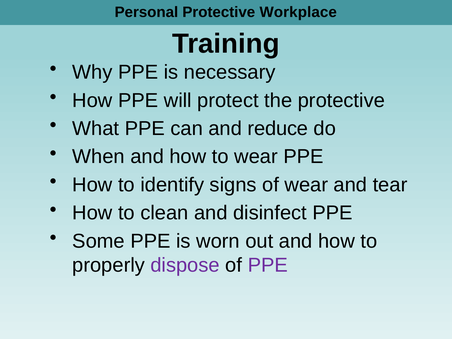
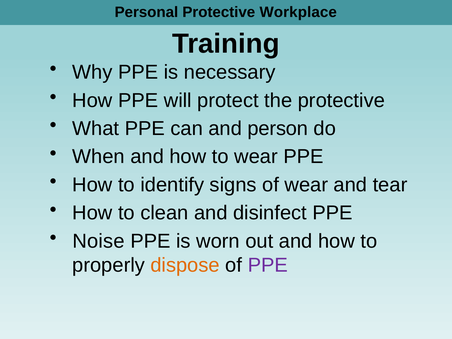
reduce: reduce -> person
Some: Some -> Noise
dispose colour: purple -> orange
